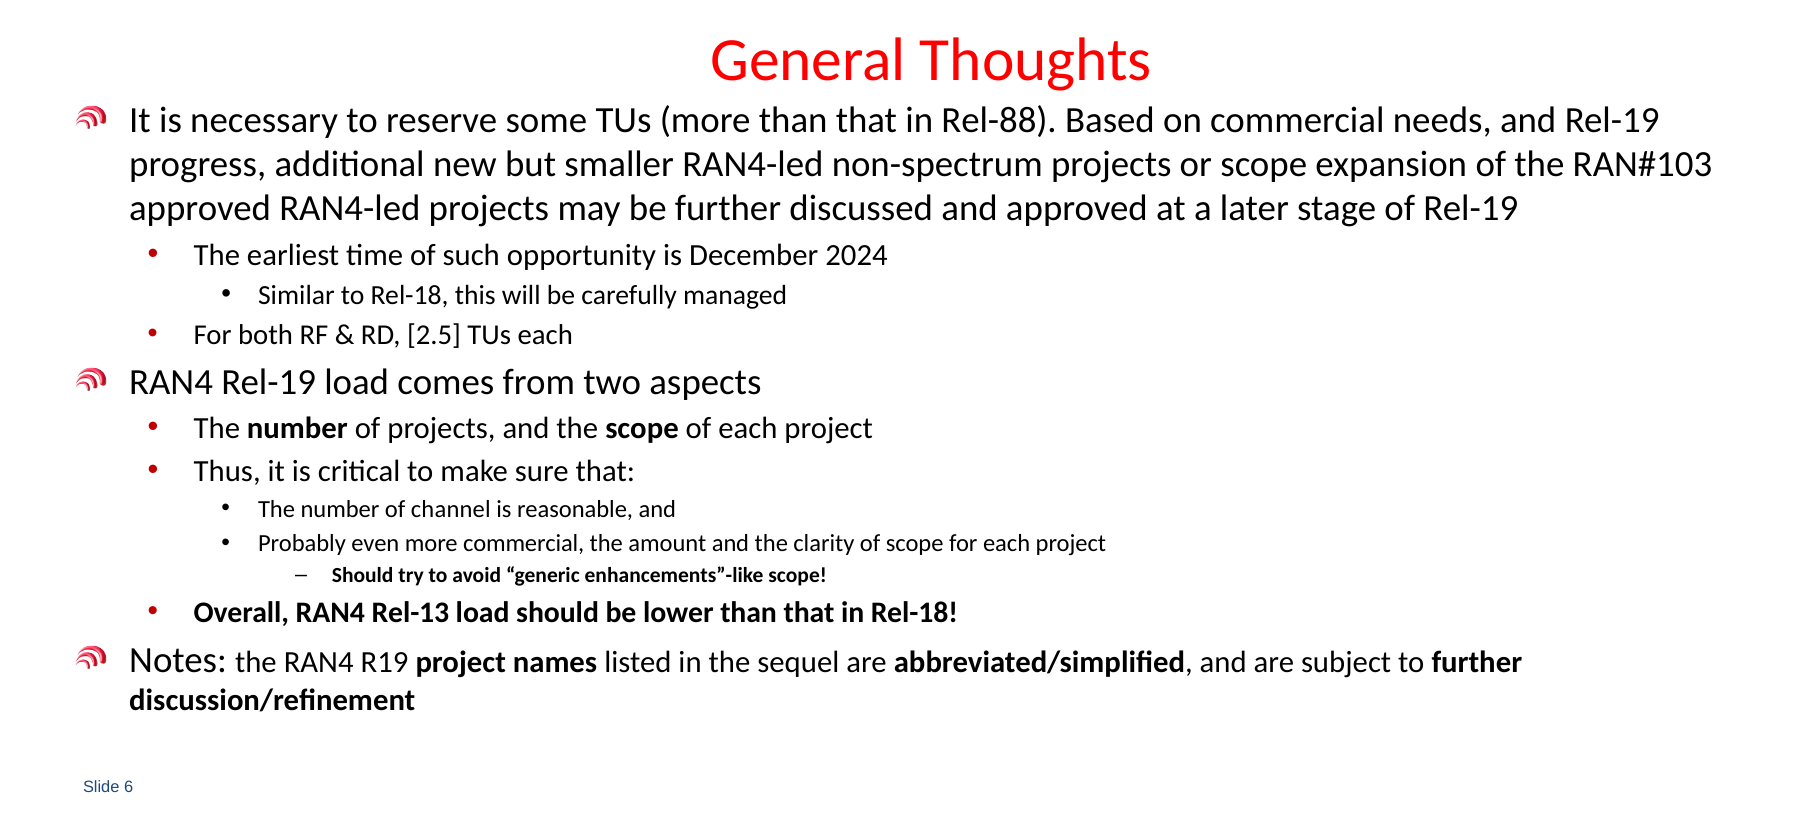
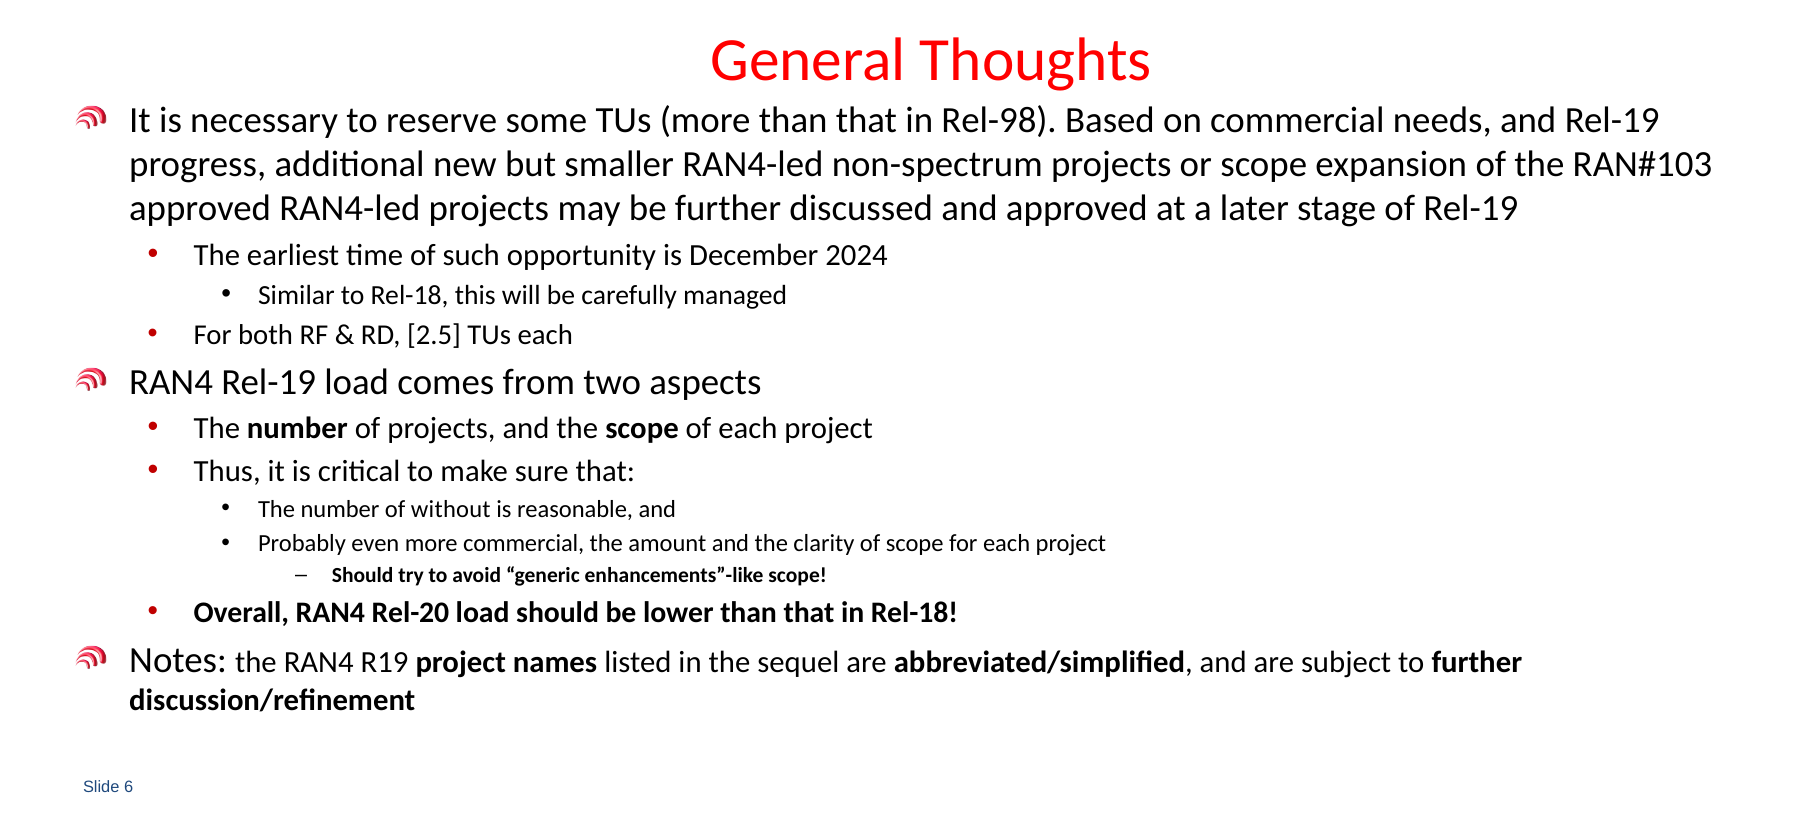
Rel-88: Rel-88 -> Rel-98
channel: channel -> without
Rel-13: Rel-13 -> Rel-20
